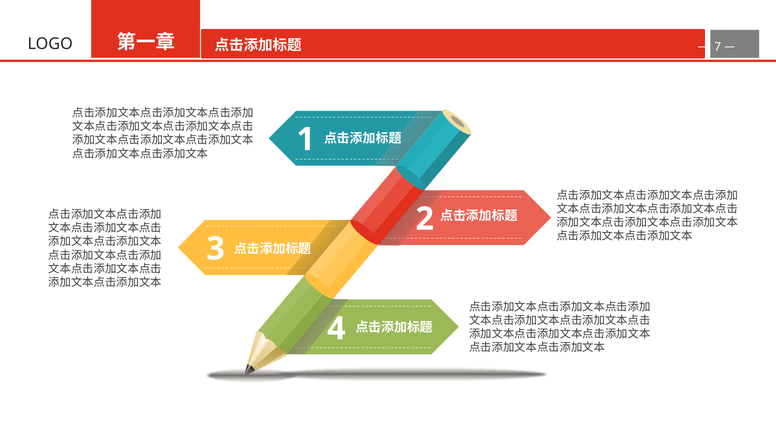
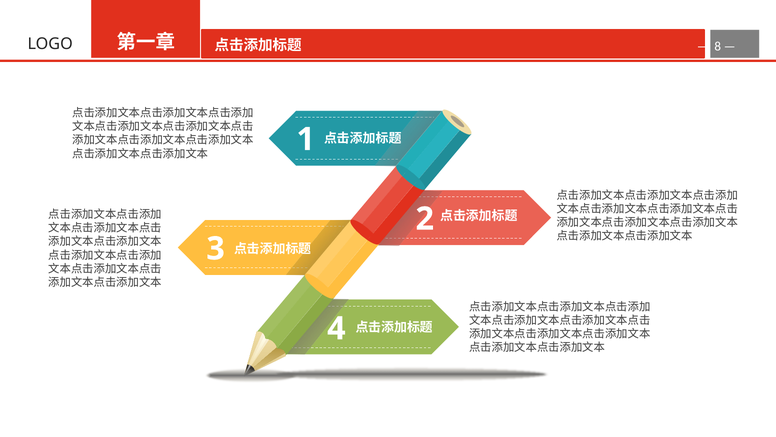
7: 7 -> 8
